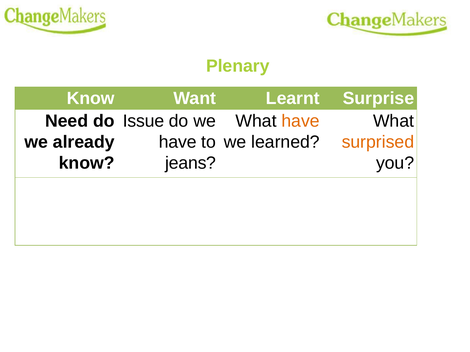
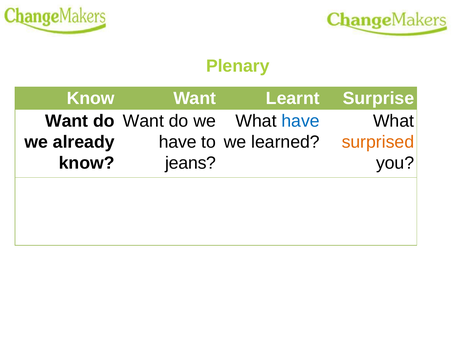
Need at (67, 121): Need -> Want
Issue at (144, 121): Issue -> Want
have at (301, 121) colour: orange -> blue
